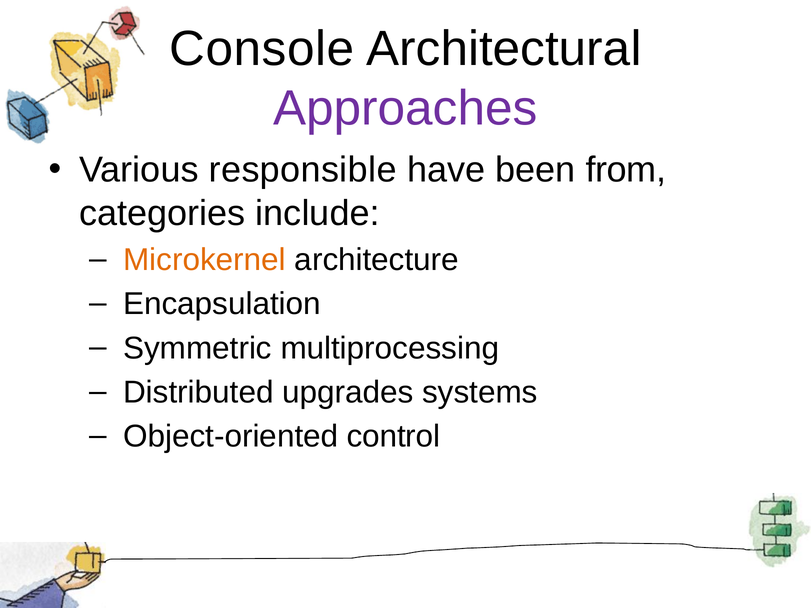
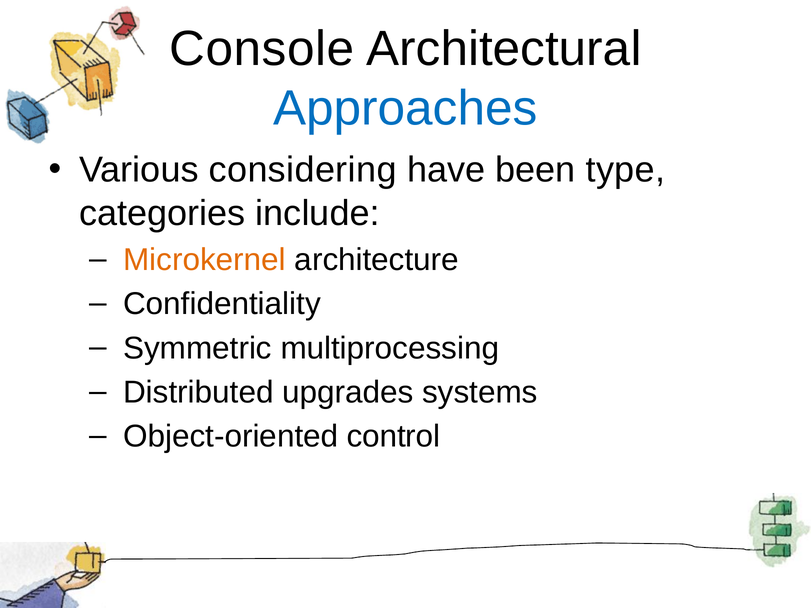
Approaches colour: purple -> blue
responsible: responsible -> considering
from: from -> type
Encapsulation: Encapsulation -> Confidentiality
